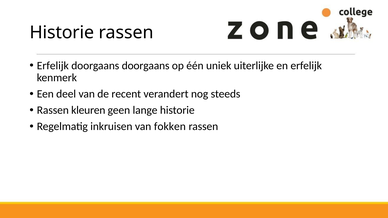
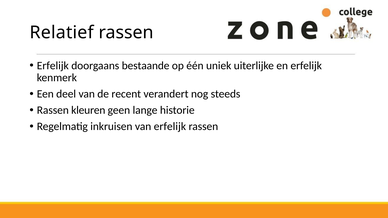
Historie at (62, 33): Historie -> Relatief
doorgaans doorgaans: doorgaans -> bestaande
van fokken: fokken -> erfelijk
